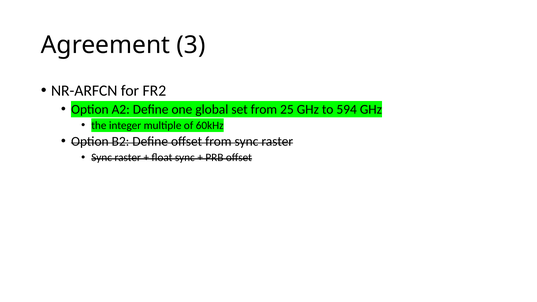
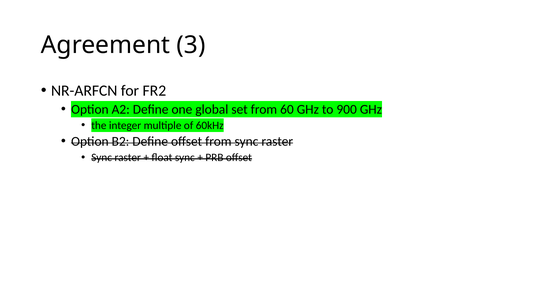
25: 25 -> 60
594: 594 -> 900
